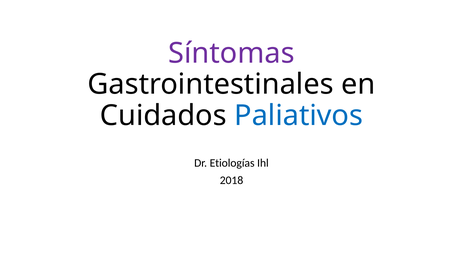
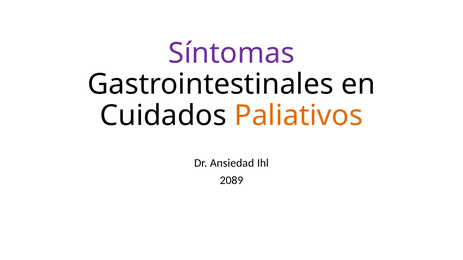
Paliativos colour: blue -> orange
Etiologías: Etiologías -> Ansiedad
2018: 2018 -> 2089
